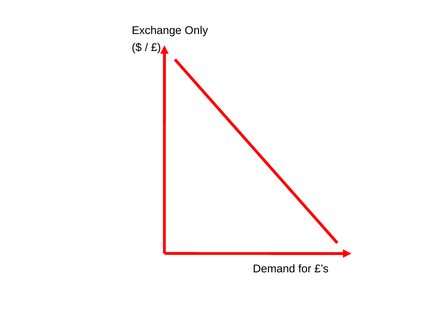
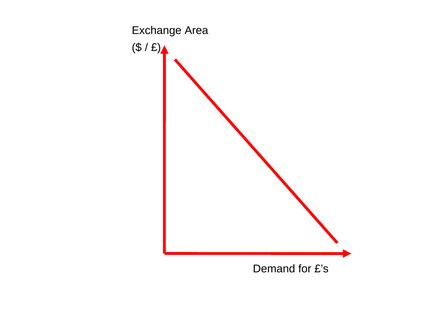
Only: Only -> Area
